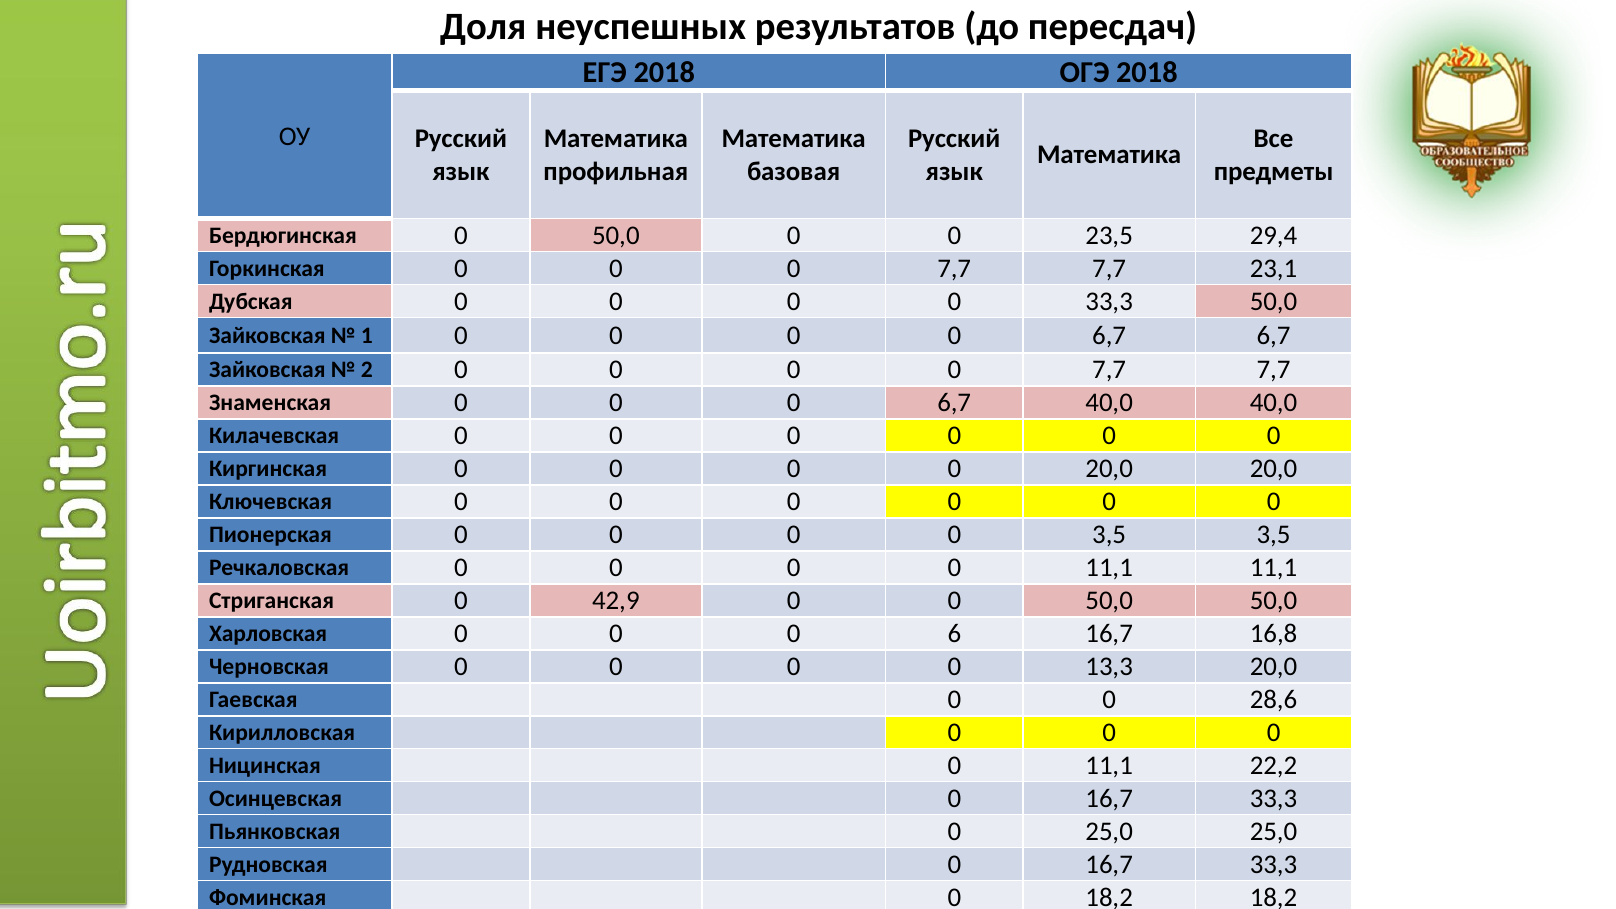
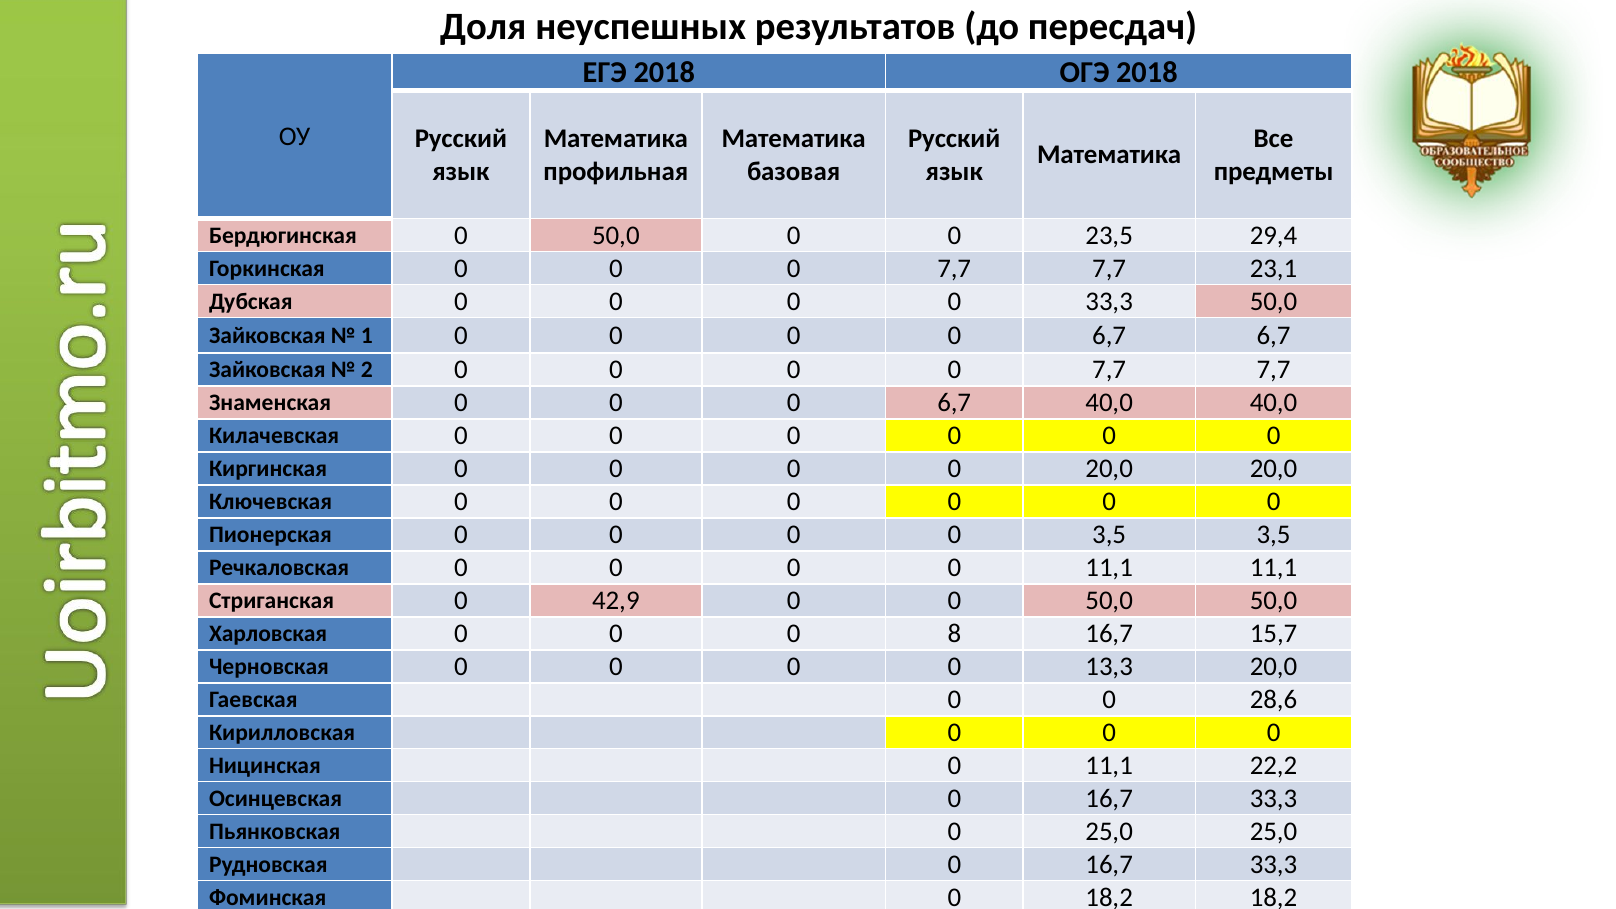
6: 6 -> 8
16,8: 16,8 -> 15,7
